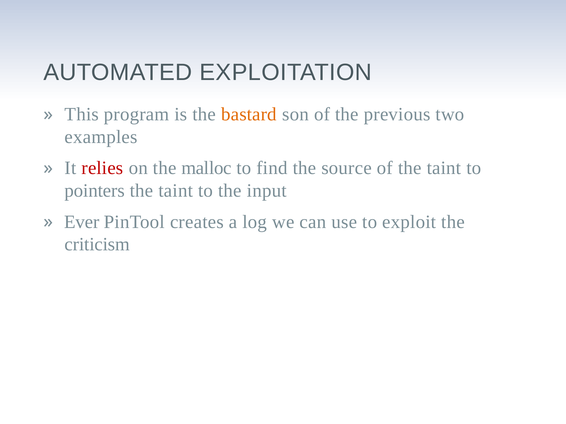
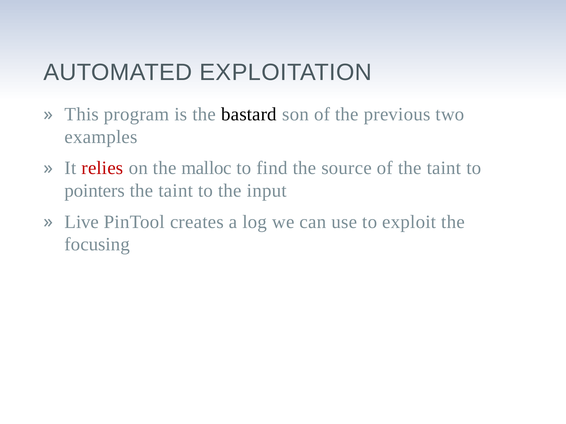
bastard colour: orange -> black
Ever: Ever -> Live
criticism: criticism -> focusing
